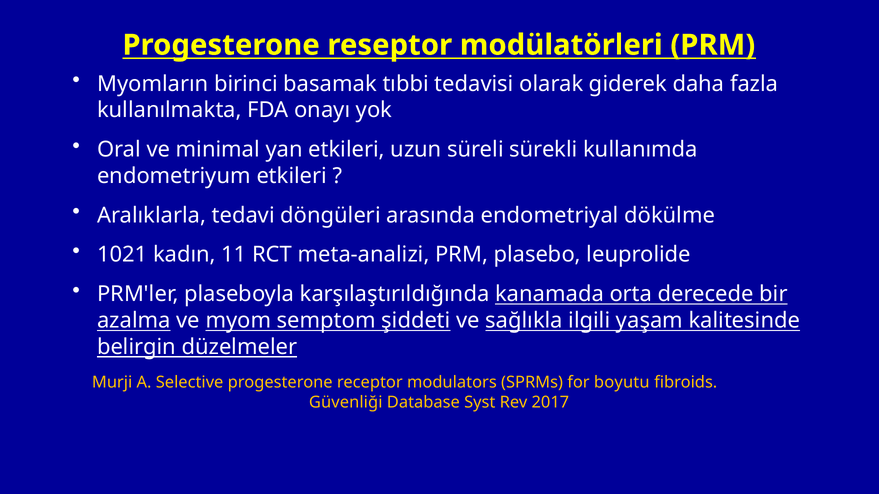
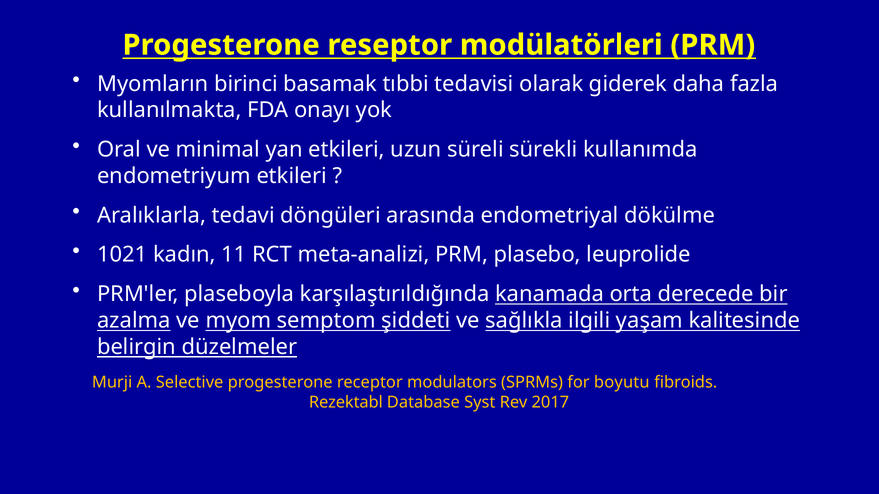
Güvenliği: Güvenliği -> Rezektabl
